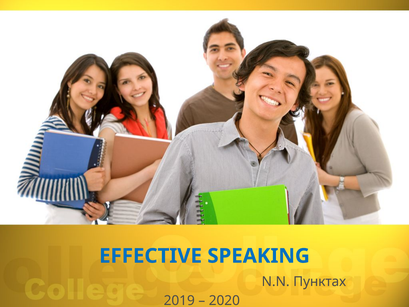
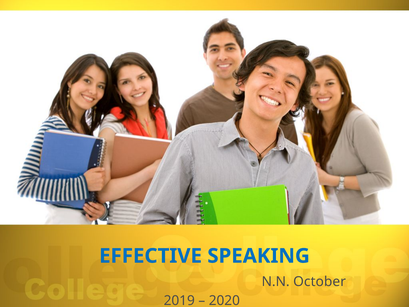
Пунктах: Пунктах -> October
